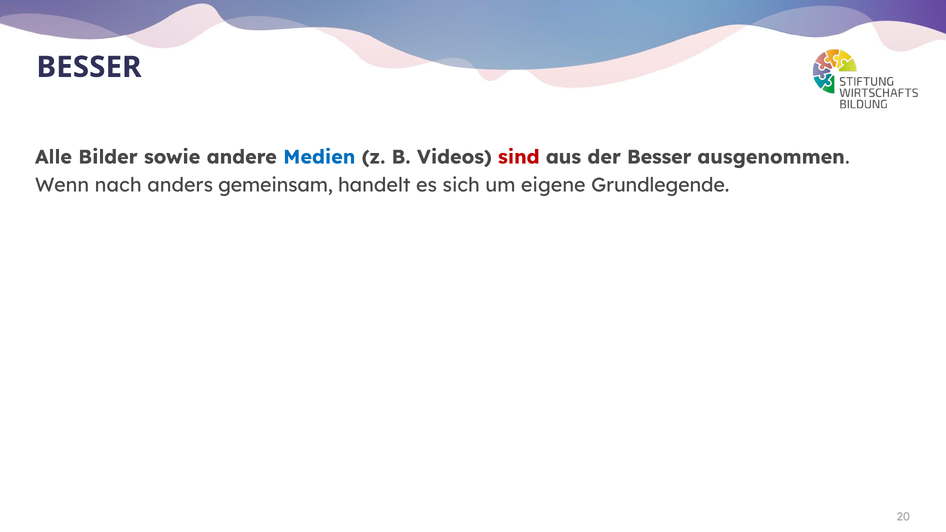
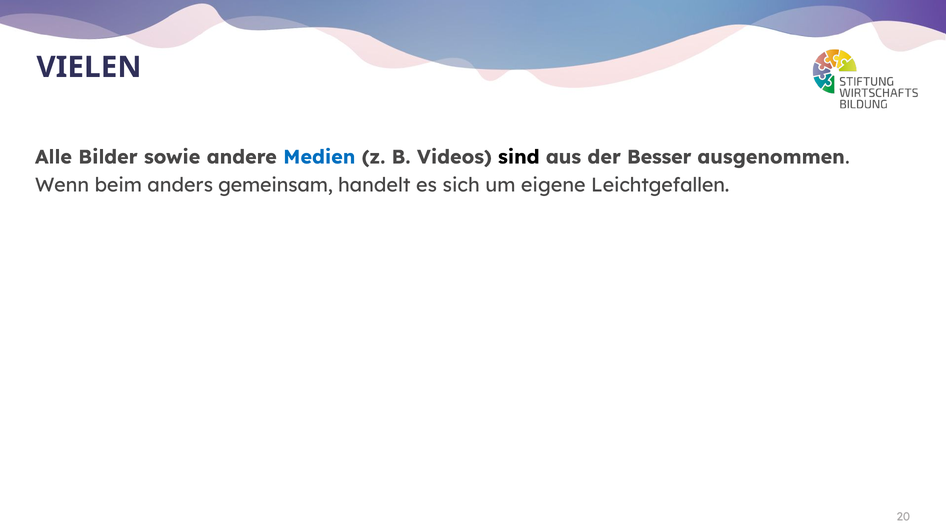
BESSER at (89, 67): BESSER -> VIELEN
sind colour: red -> black
nach: nach -> beim
Grundlegende: Grundlegende -> Leichtgefallen
